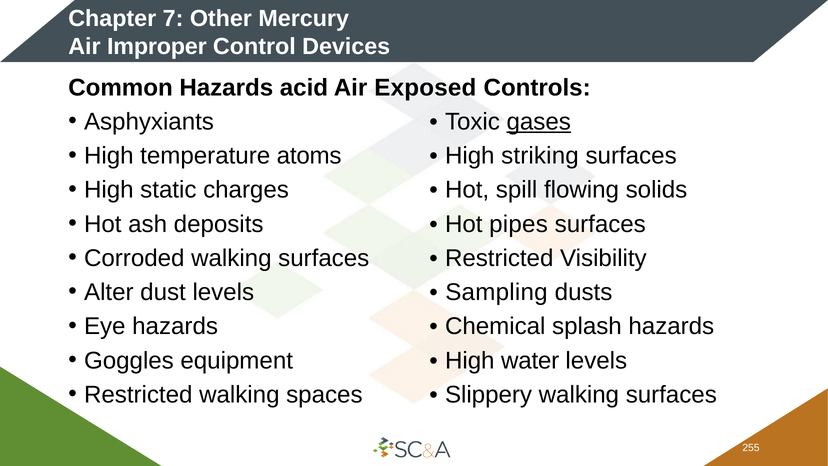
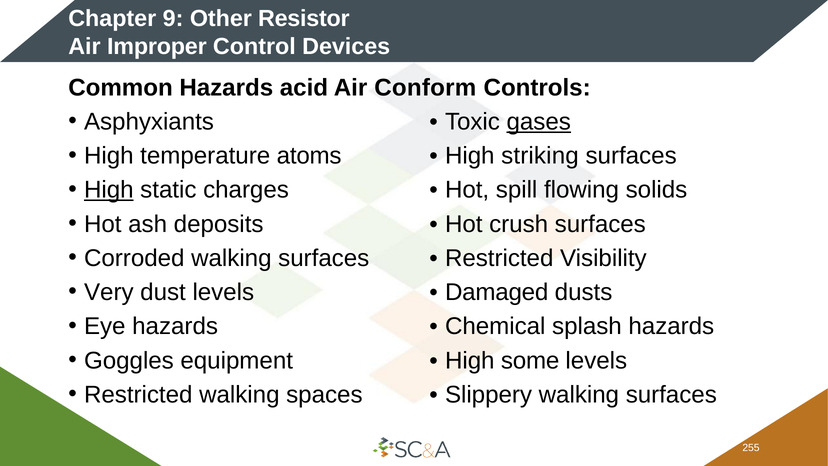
7: 7 -> 9
Mercury: Mercury -> Resistor
Exposed: Exposed -> Conform
High at (109, 190) underline: none -> present
pipes: pipes -> crush
Alter: Alter -> Very
Sampling: Sampling -> Damaged
water: water -> some
